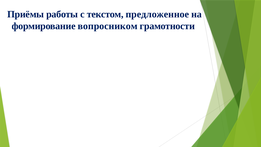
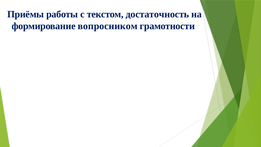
предложенное: предложенное -> достаточность
